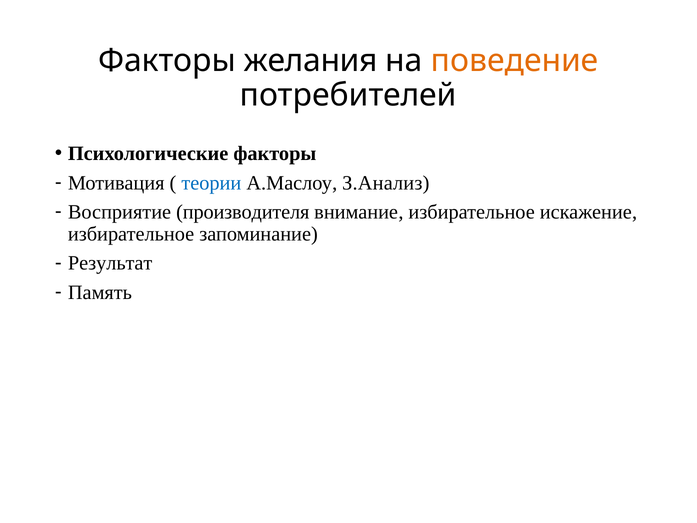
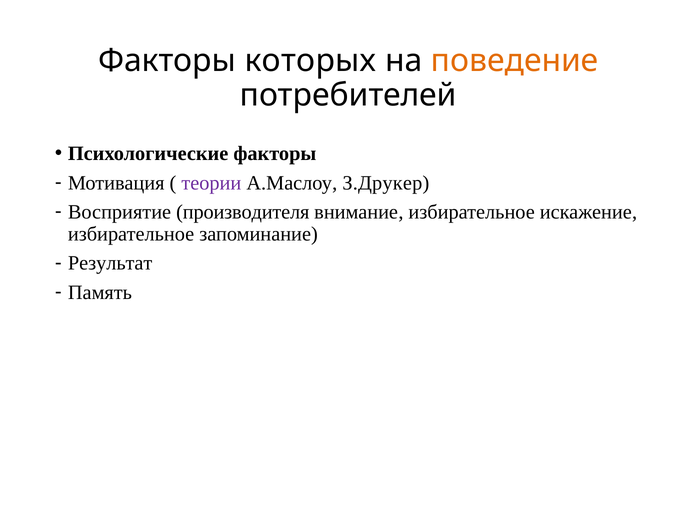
желания: желания -> которых
теории colour: blue -> purple
З.Анализ: З.Анализ -> З.Друкер
